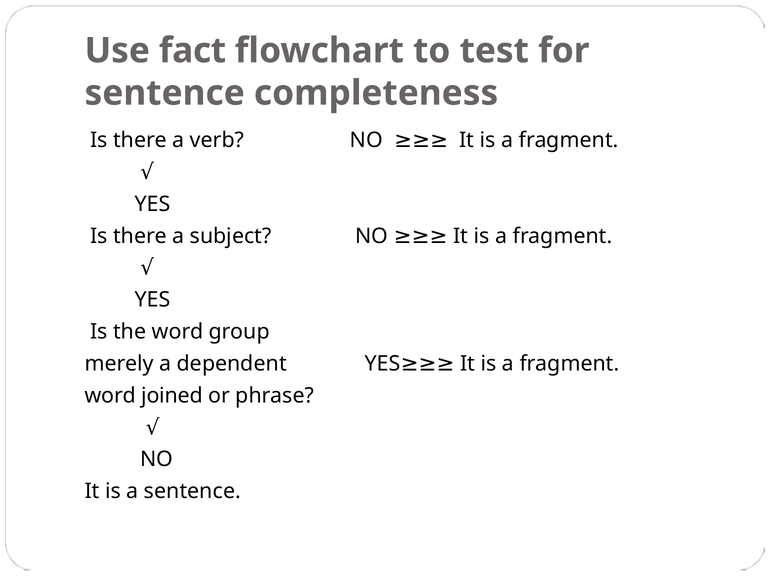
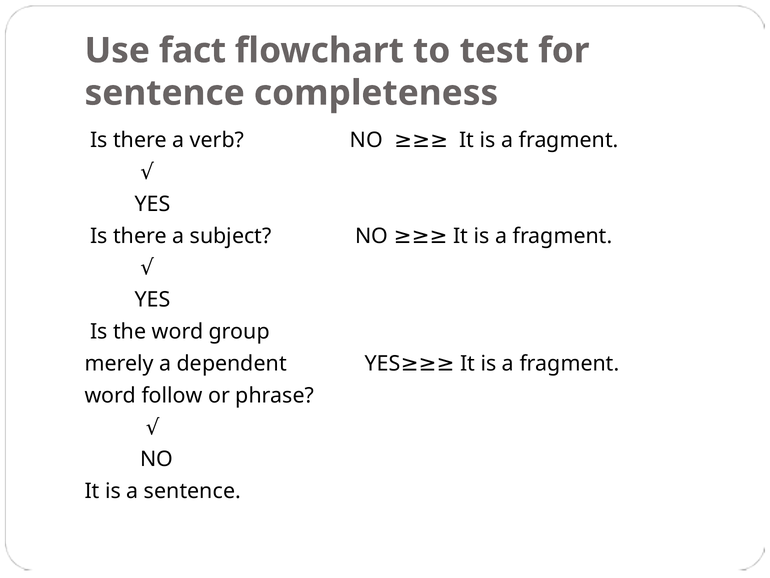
joined: joined -> follow
